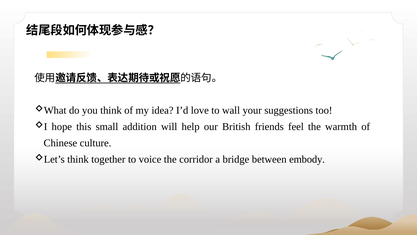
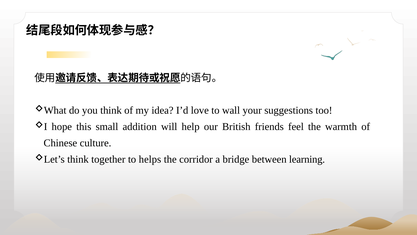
voice: voice -> helps
embody: embody -> learning
